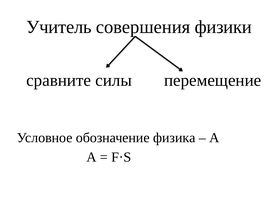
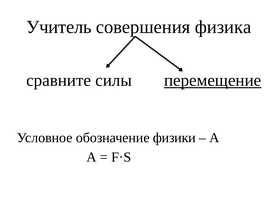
физики: физики -> физика
перемещение underline: none -> present
физика: физика -> физики
